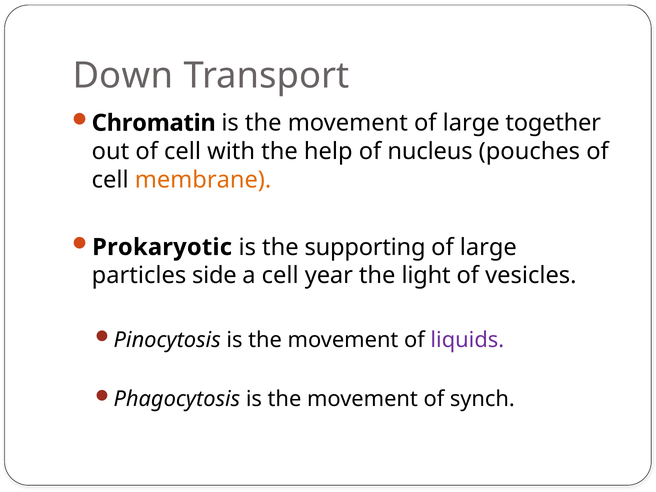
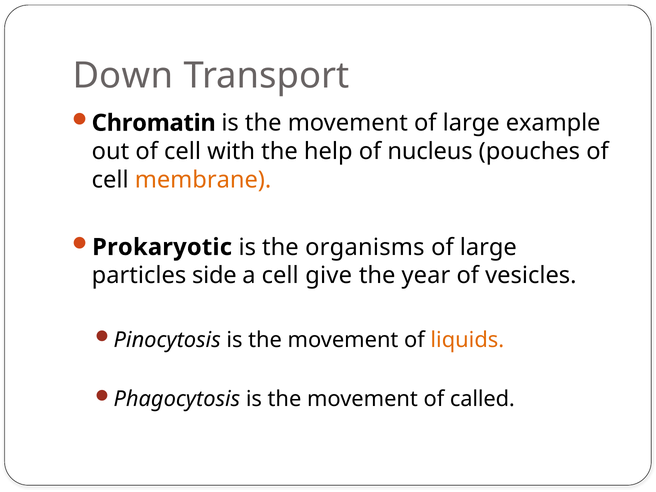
together: together -> example
supporting: supporting -> organisms
year: year -> give
light: light -> year
liquids colour: purple -> orange
synch: synch -> called
